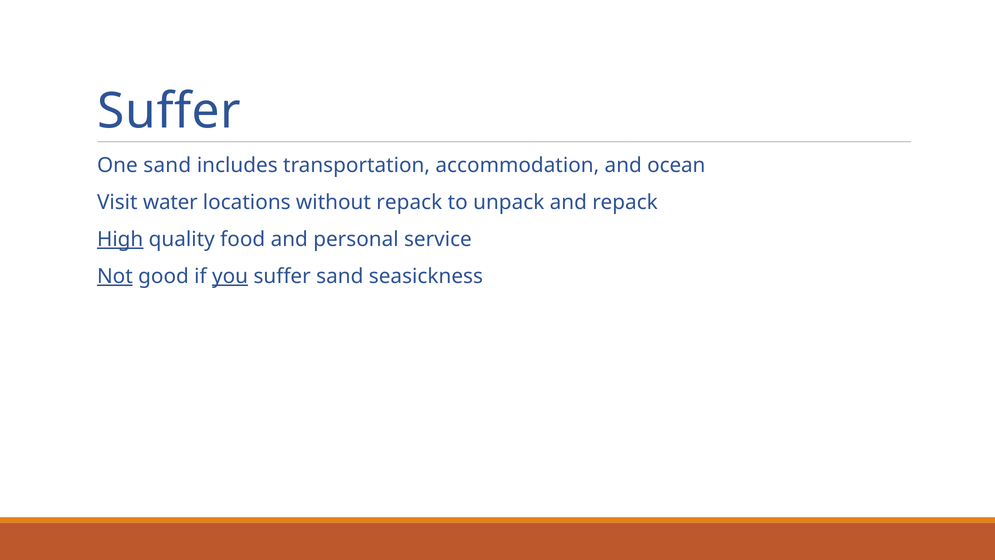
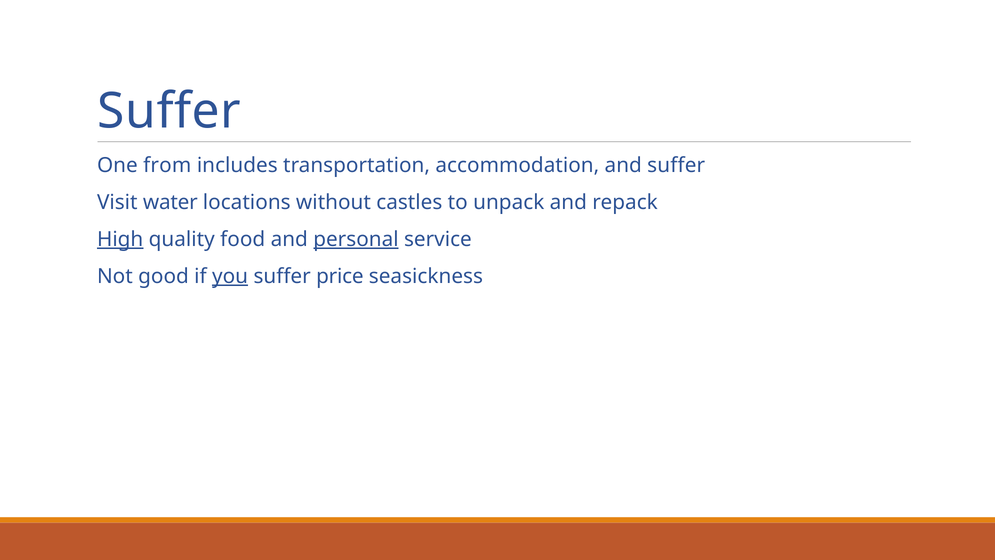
One sand: sand -> from
and ocean: ocean -> suffer
without repack: repack -> castles
personal underline: none -> present
Not underline: present -> none
suffer sand: sand -> price
